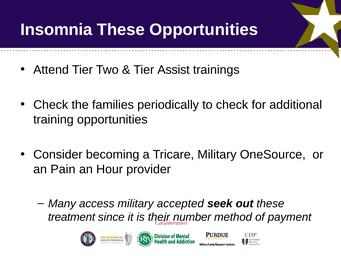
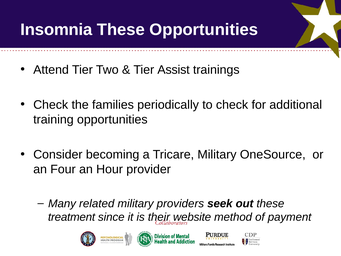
Pain: Pain -> Four
access: access -> related
accepted: accepted -> providers
number: number -> website
